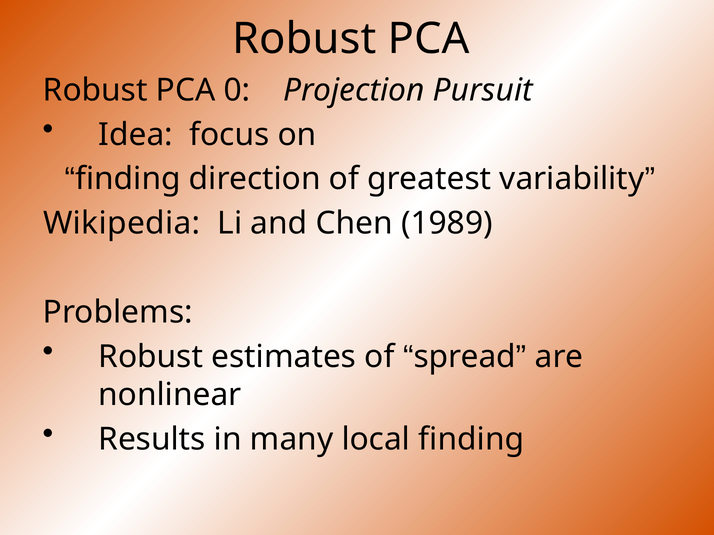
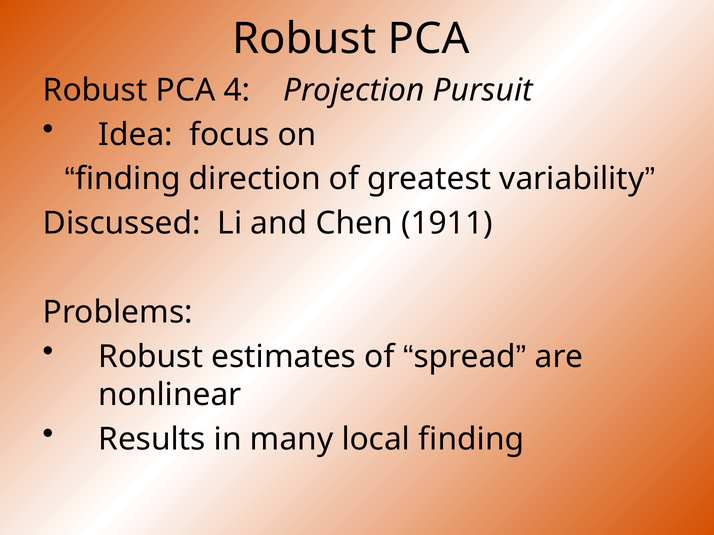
0: 0 -> 4
Wikipedia: Wikipedia -> Discussed
1989: 1989 -> 1911
